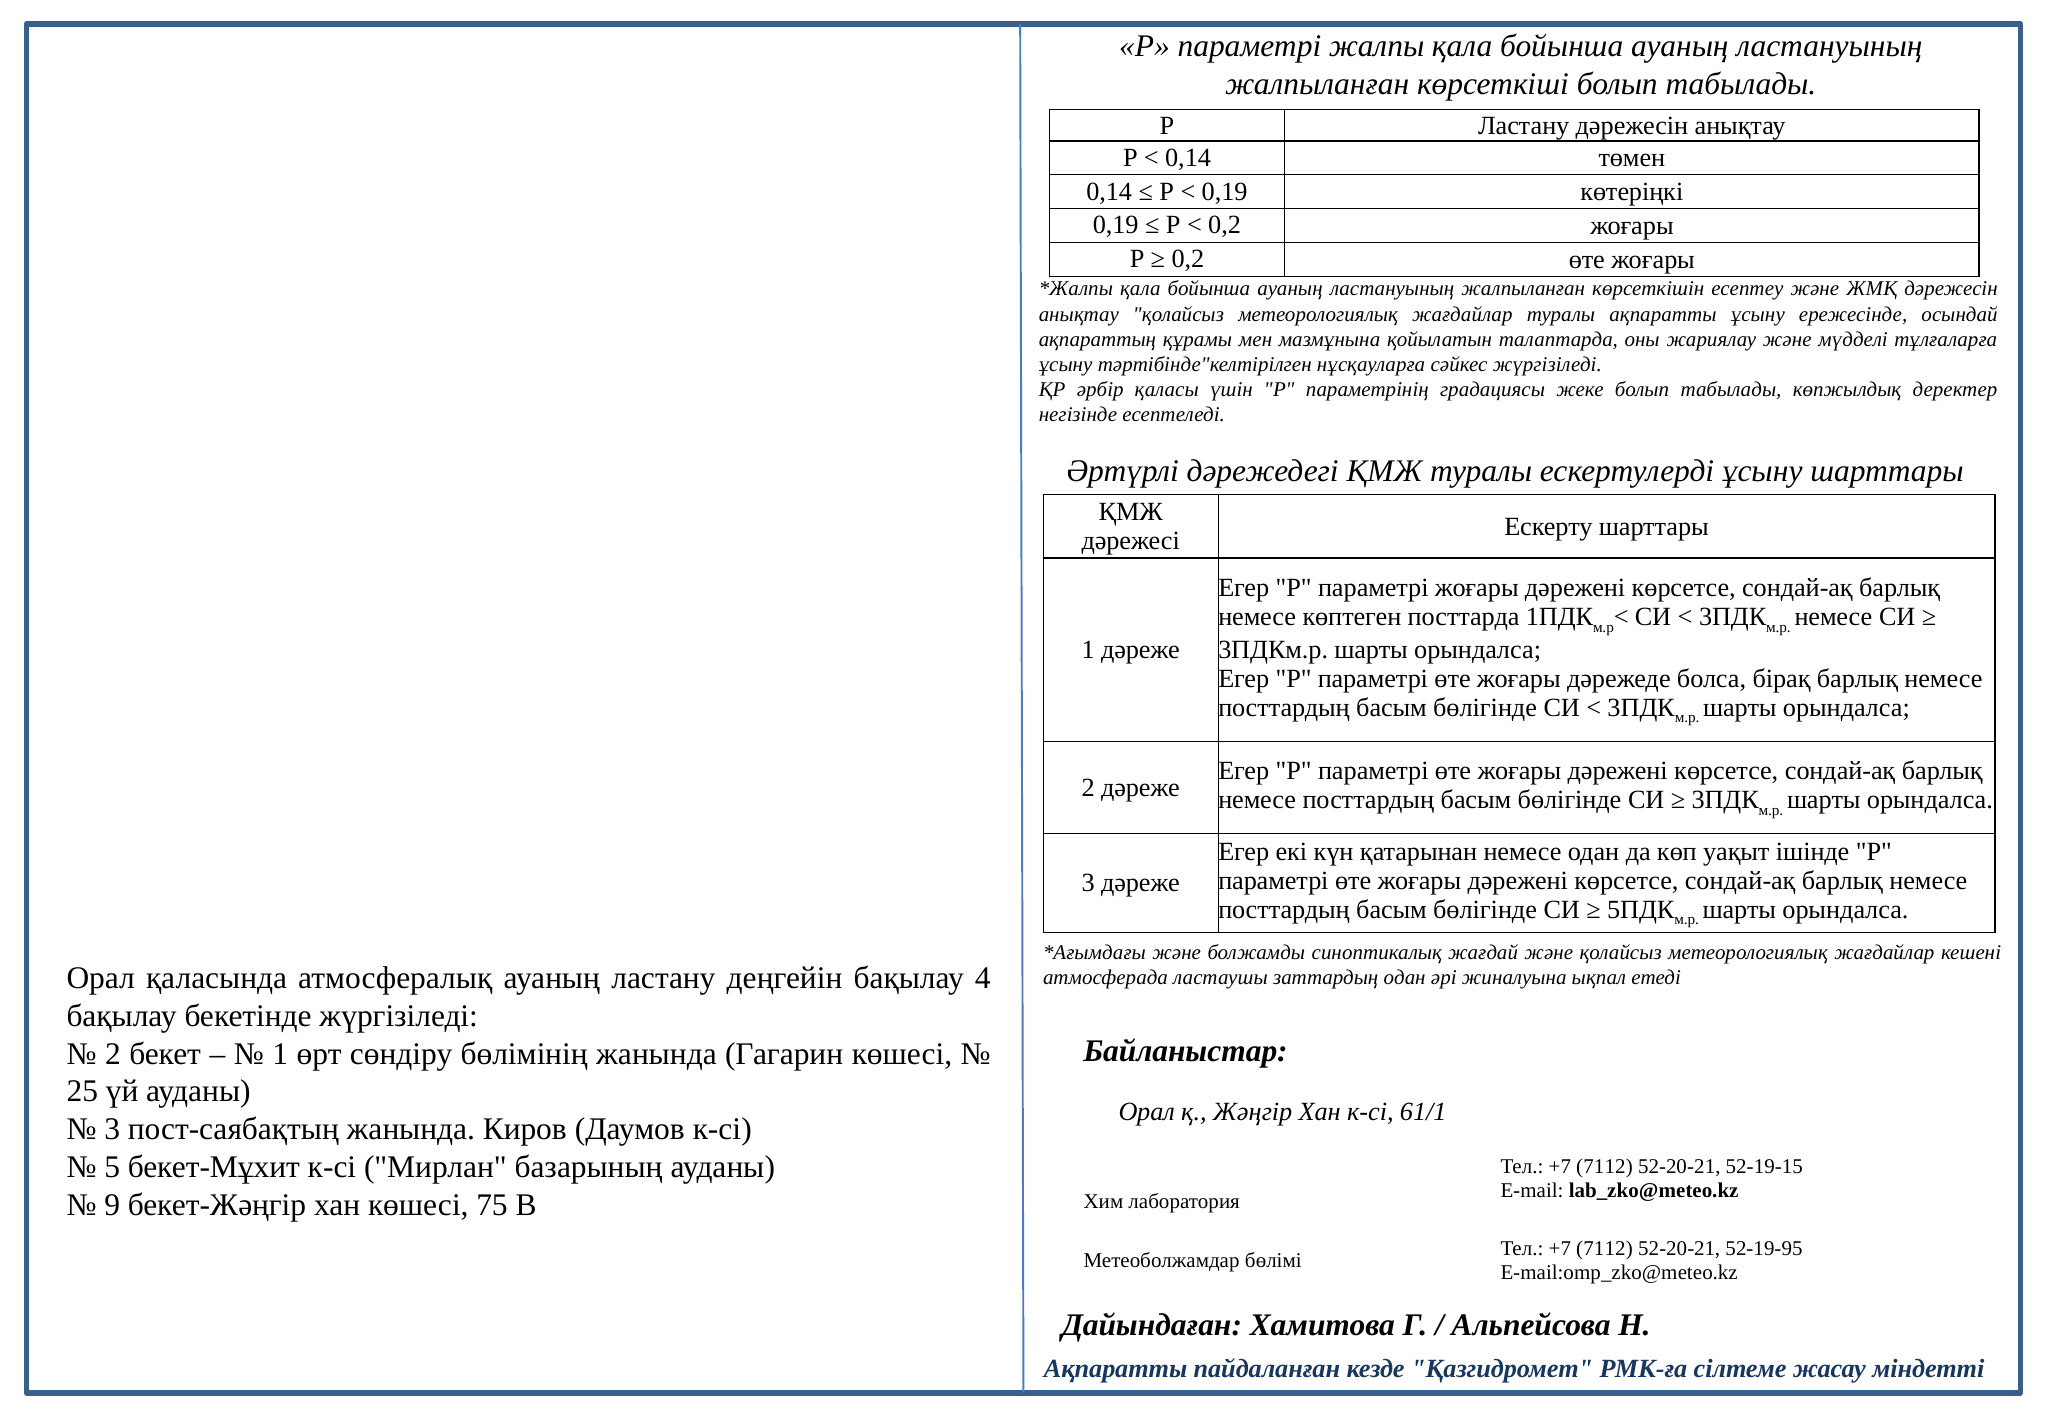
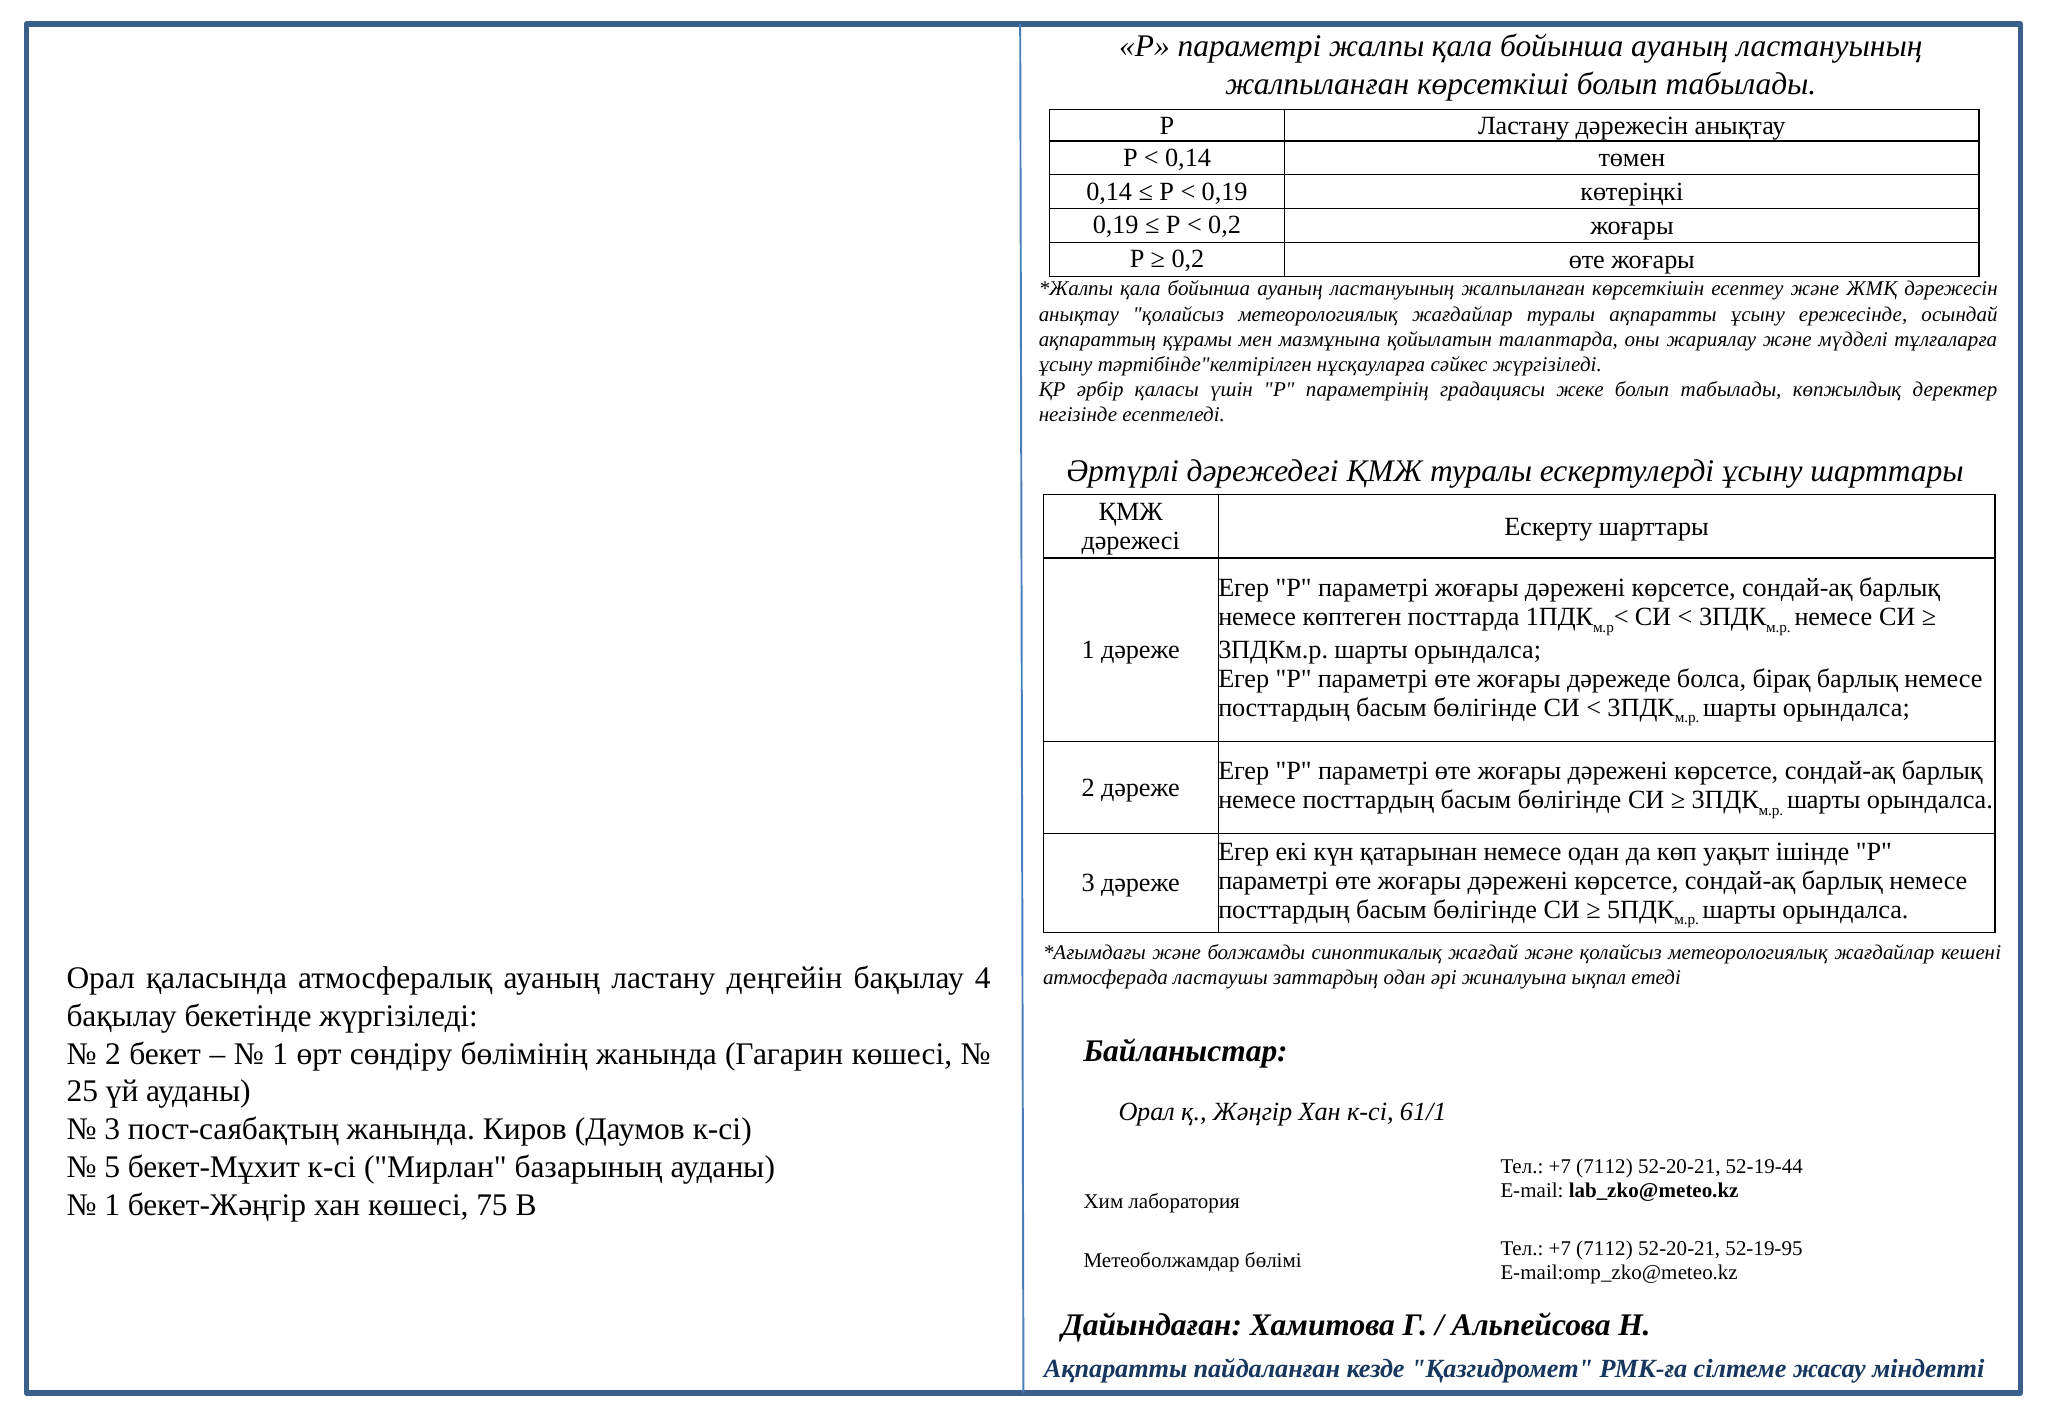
52-19-15: 52-19-15 -> 52-19-44
9 at (112, 1205): 9 -> 1
